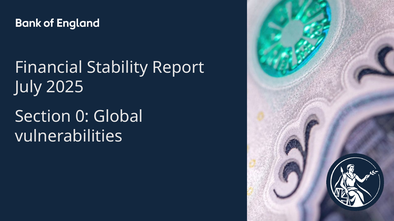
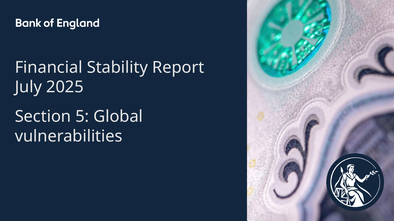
0: 0 -> 5
